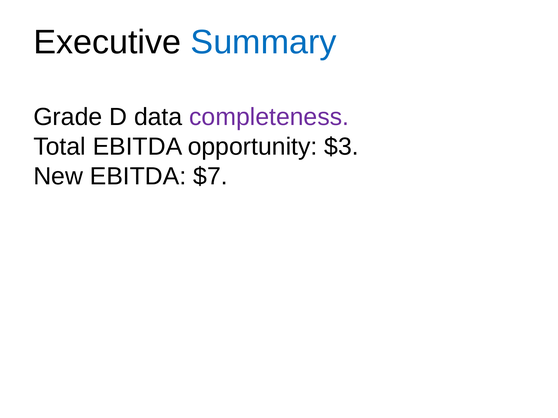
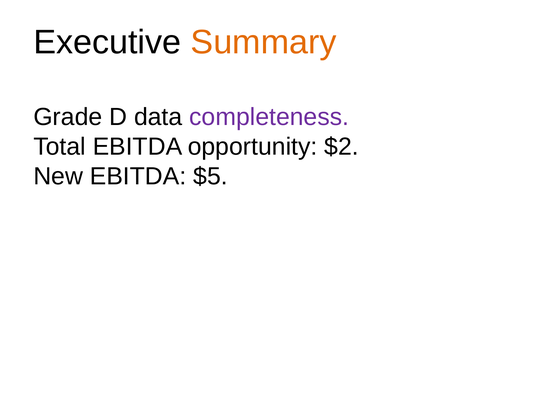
Summary colour: blue -> orange
$3: $3 -> $2
$7: $7 -> $5
